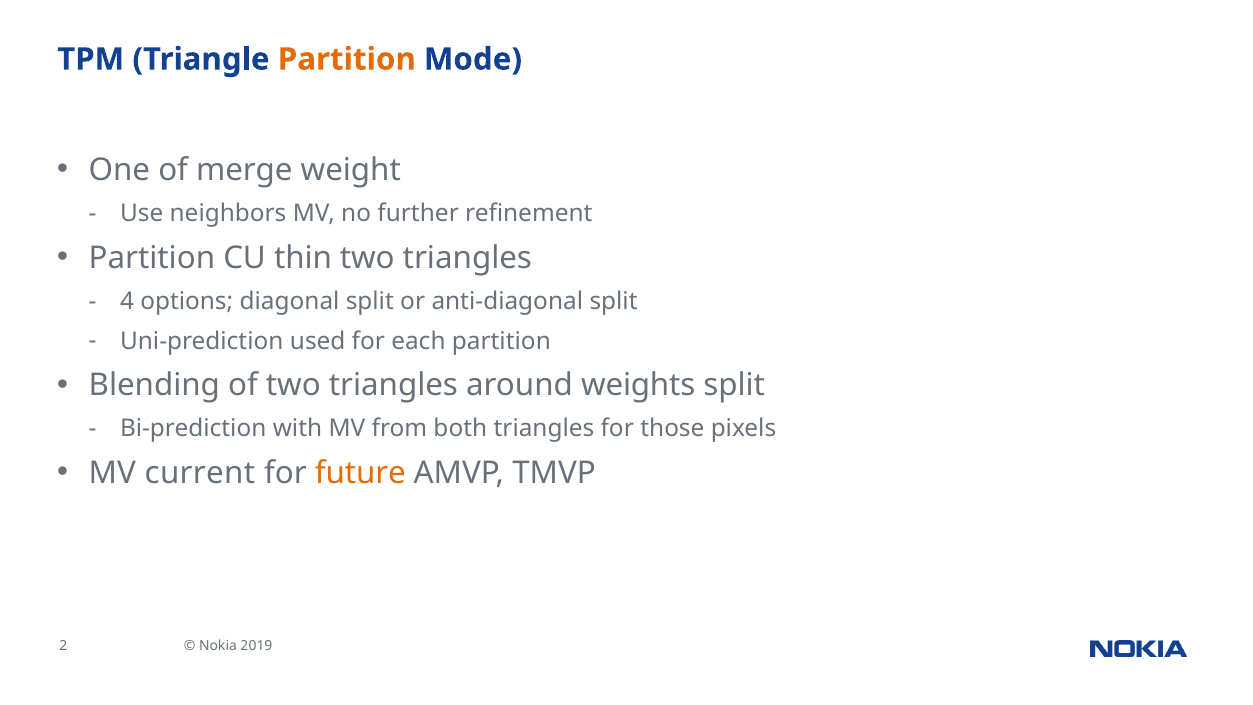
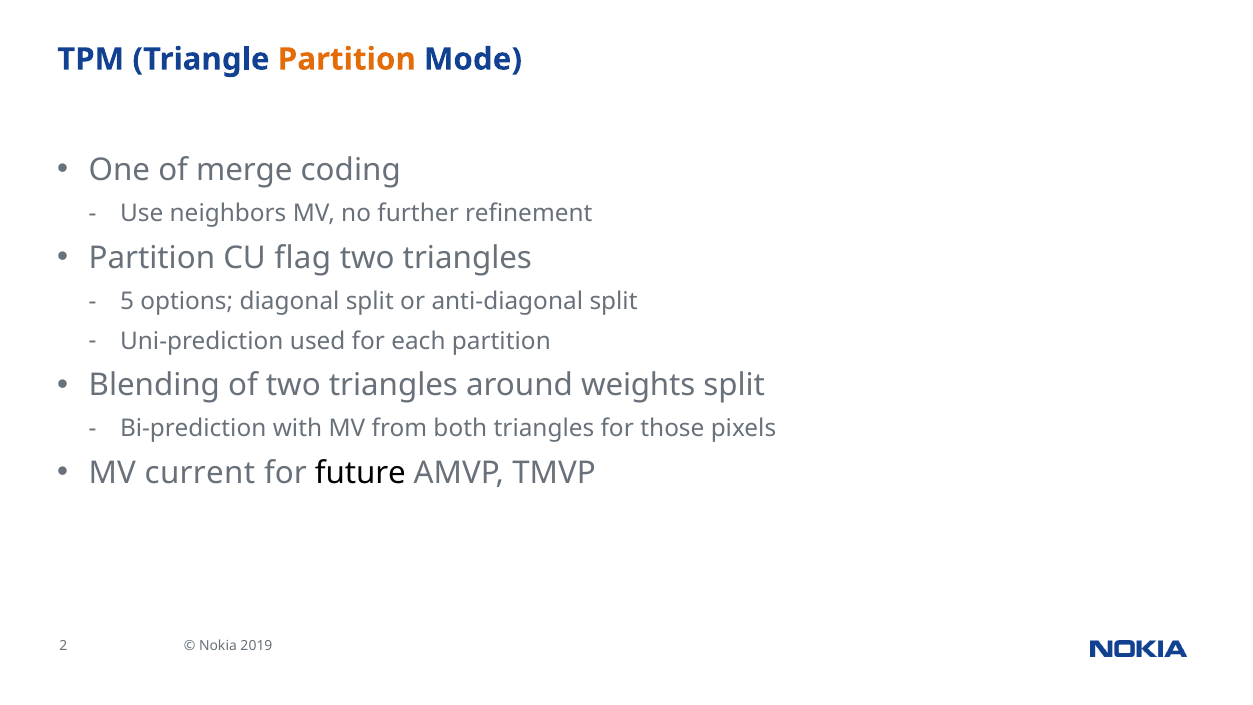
weight: weight -> coding
thin: thin -> flag
4: 4 -> 5
future colour: orange -> black
